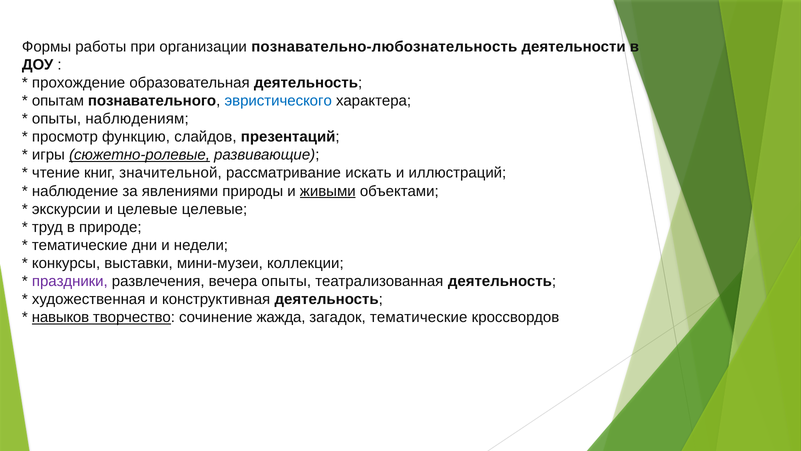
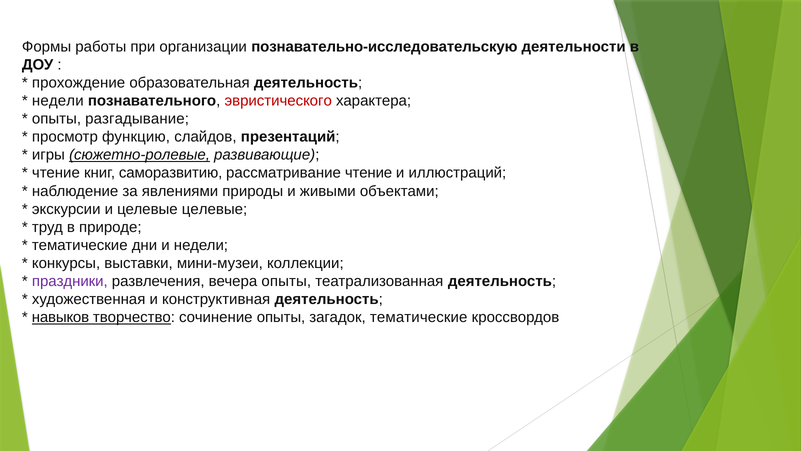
познавательно-любознательность: познавательно-любознательность -> познавательно-исследовательскую
опытам at (58, 101): опытам -> недели
эвристического colour: blue -> red
наблюдениям: наблюдениям -> разгадывание
значительной: значительной -> саморазвитию
рассматривание искать: искать -> чтение
живыми underline: present -> none
сочинение жажда: жажда -> опыты
